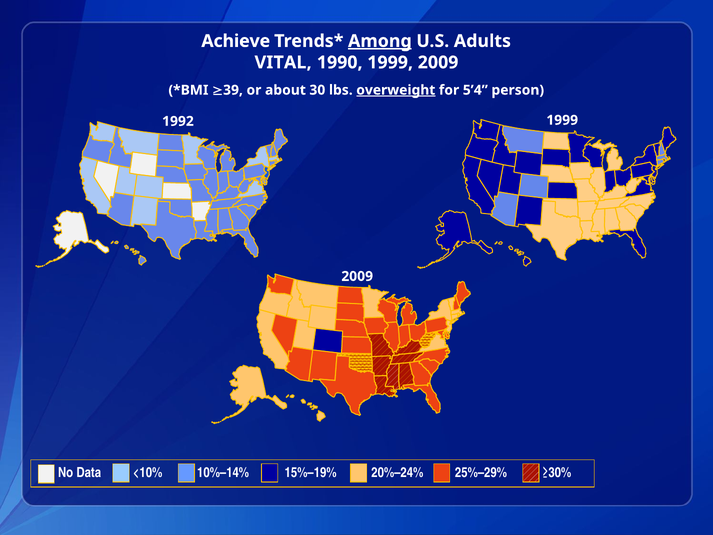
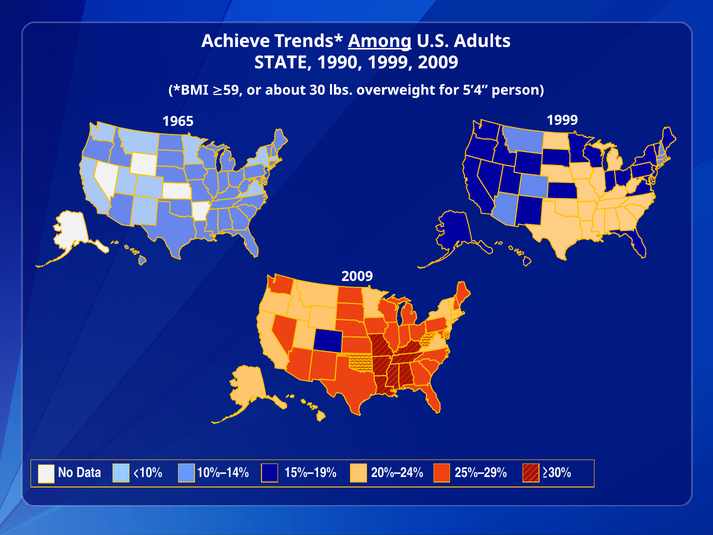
VITAL: VITAL -> STATE
39: 39 -> 59
overweight underline: present -> none
1992: 1992 -> 1965
